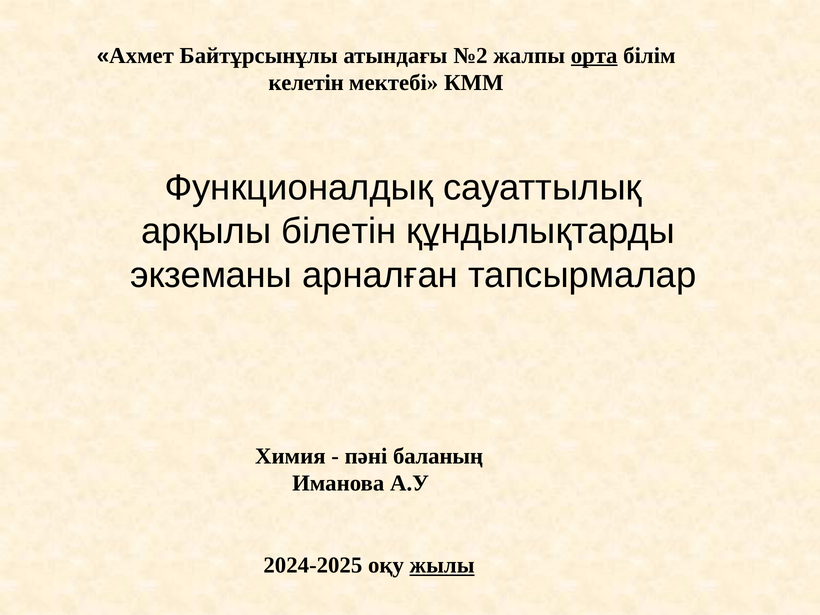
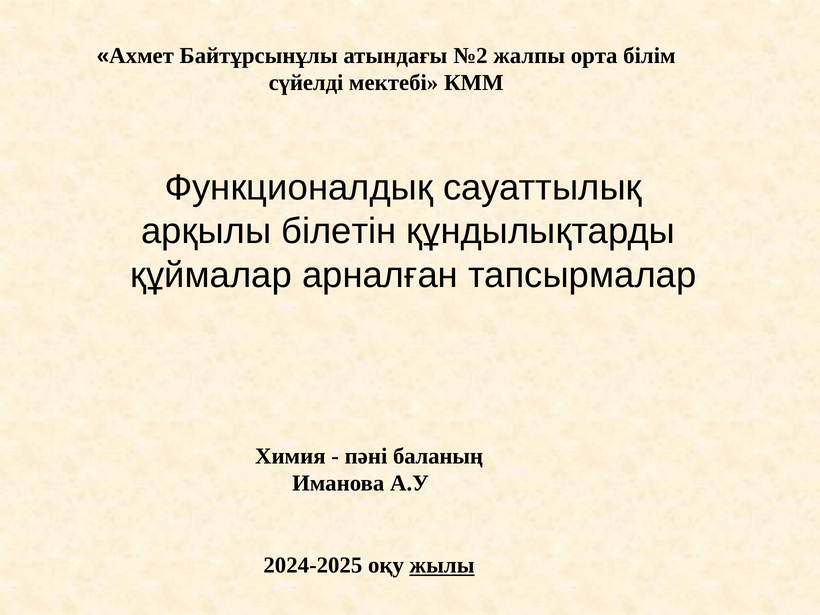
орта underline: present -> none
келетін: келетін -> сүйелді
экземаны: экземаны -> құймалар
